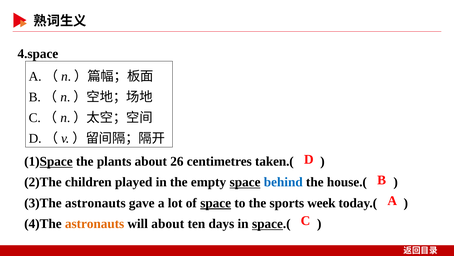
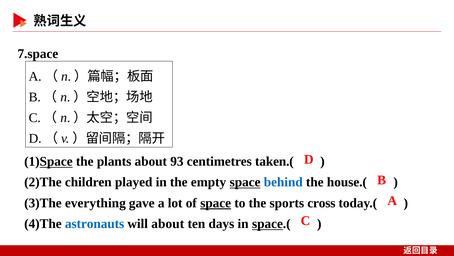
4.space: 4.space -> 7.space
26: 26 -> 93
3)The astronauts: astronauts -> everything
week: week -> cross
astronauts at (95, 223) colour: orange -> blue
